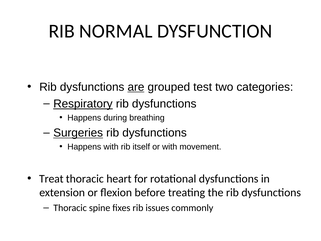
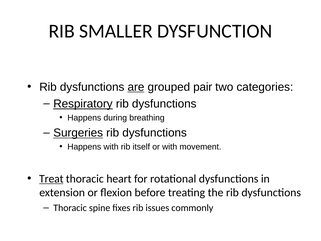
NORMAL: NORMAL -> SMALLER
test: test -> pair
Treat underline: none -> present
